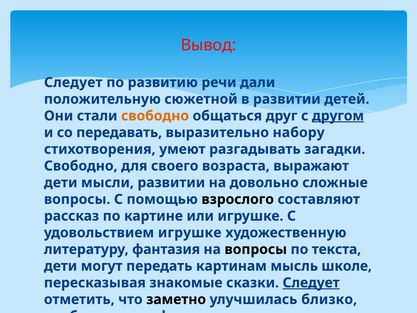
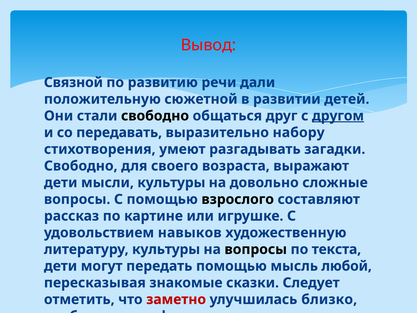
Следует at (73, 82): Следует -> Связной
свободно at (155, 116) colour: orange -> black
мысли развитии: развитии -> культуры
удовольствием игрушке: игрушке -> навыков
литературу фантазия: фантазия -> культуры
передать картинам: картинам -> помощью
школе: школе -> любой
Следует at (311, 283) underline: present -> none
заметно colour: black -> red
